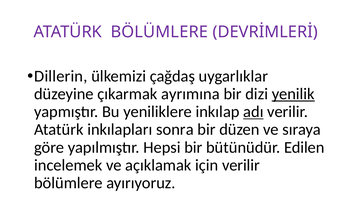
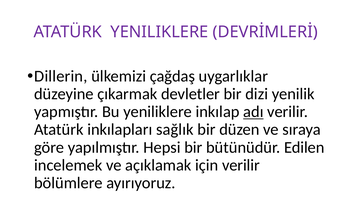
ATATÜRK BÖLÜMLERE: BÖLÜMLERE -> YENILIKLERE
ayrımına: ayrımına -> devletler
yenilik underline: present -> none
sonra: sonra -> sağlık
